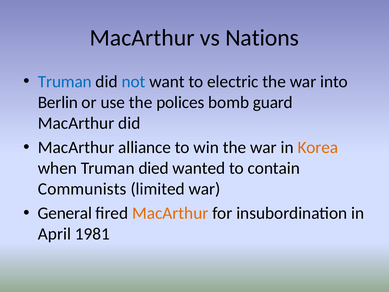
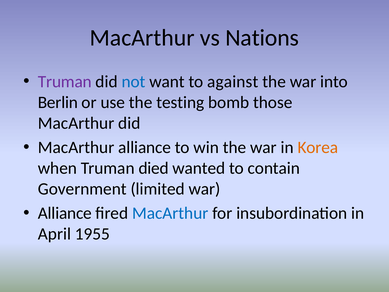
Truman at (65, 82) colour: blue -> purple
electric: electric -> against
polices: polices -> testing
guard: guard -> those
Communists: Communists -> Government
General at (65, 213): General -> Alliance
MacArthur at (170, 213) colour: orange -> blue
1981: 1981 -> 1955
